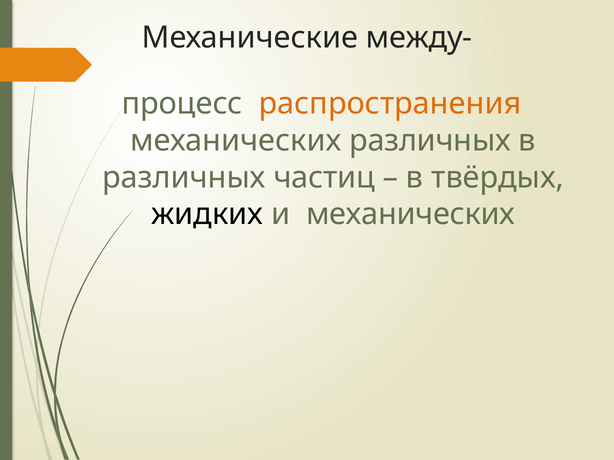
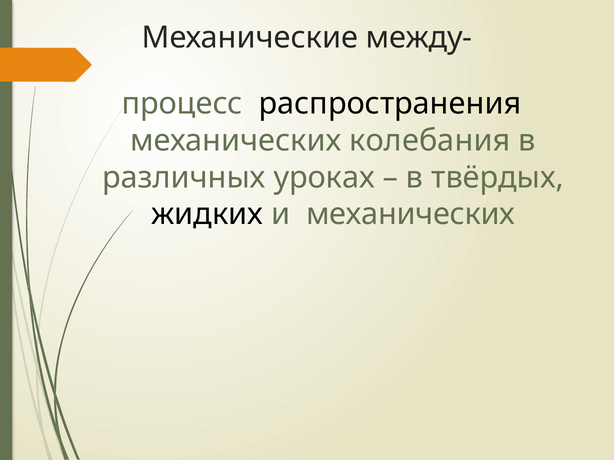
распространения colour: orange -> black
механических различных: различных -> колебания
частиц: частиц -> уроках
